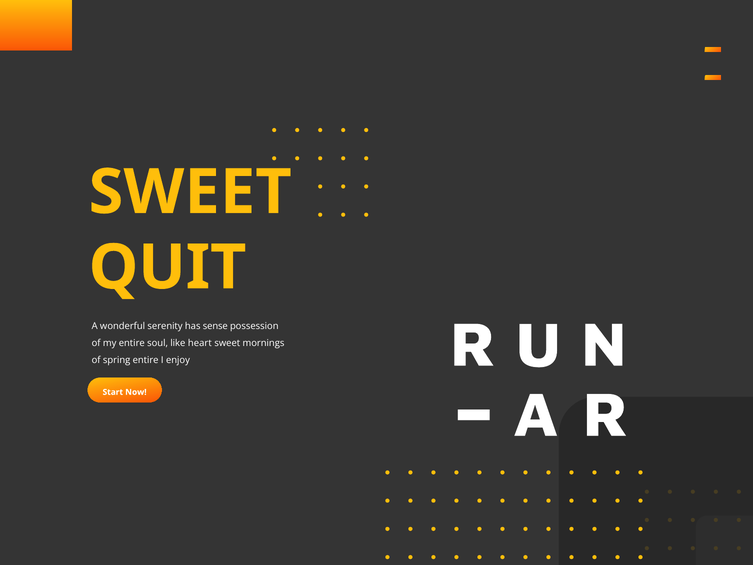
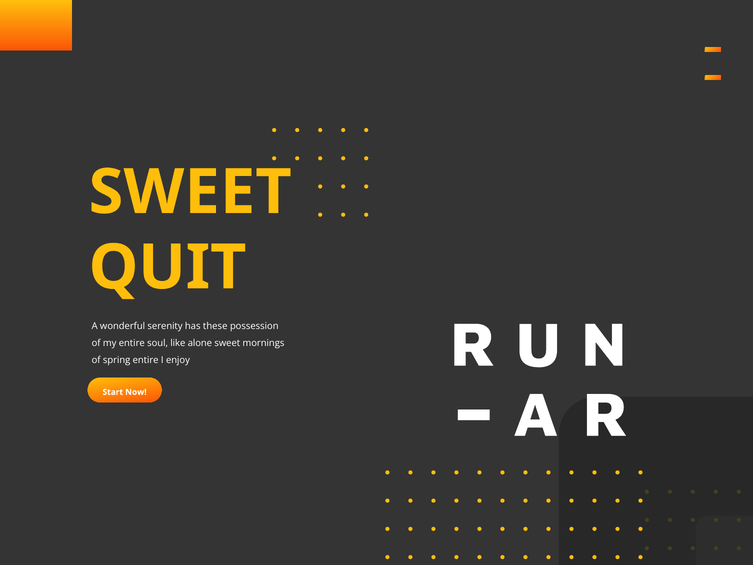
sense: sense -> these
heart: heart -> alone
